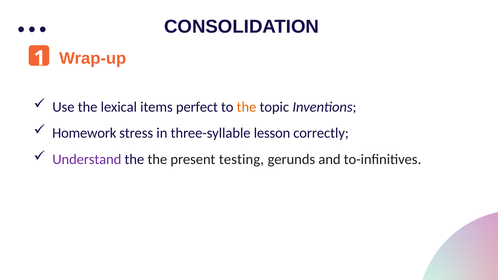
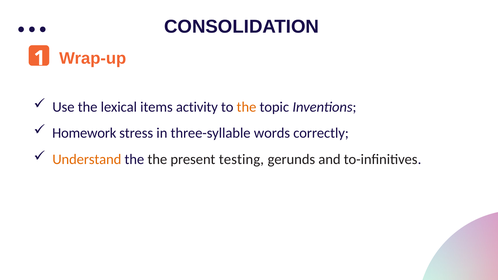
perfect: perfect -> activity
lesson: lesson -> words
Understand colour: purple -> orange
